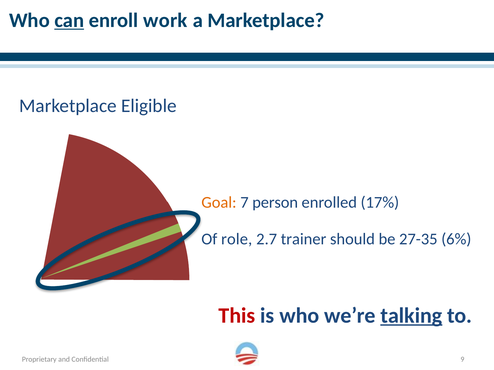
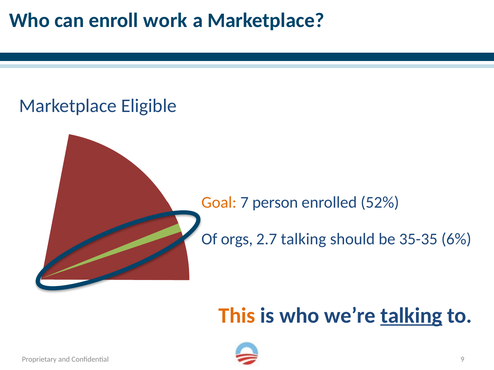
can underline: present -> none
17%: 17% -> 52%
role: role -> orgs
2.7 trainer: trainer -> talking
27-35: 27-35 -> 35-35
This colour: red -> orange
